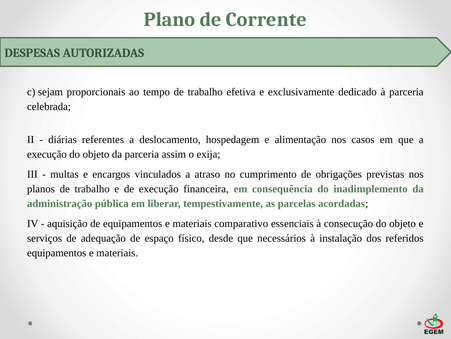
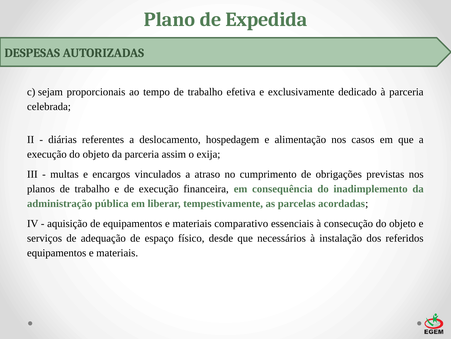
Corrente: Corrente -> Expedida
